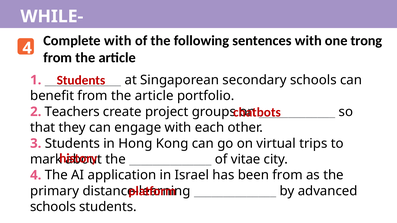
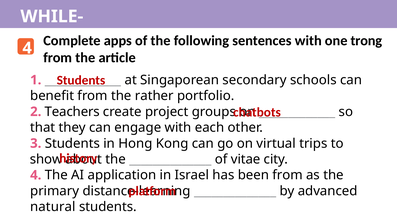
with at (118, 41): with -> apps
benefit from the article: article -> rather
mark: mark -> show
schools at (53, 207): schools -> natural
